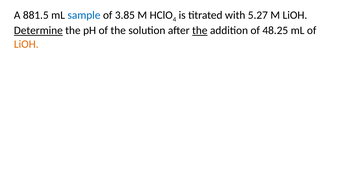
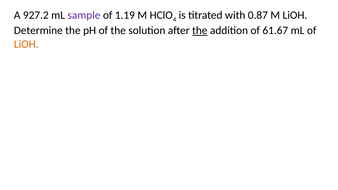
881.5: 881.5 -> 927.2
sample colour: blue -> purple
3.85: 3.85 -> 1.19
5.27: 5.27 -> 0.87
Determine underline: present -> none
48.25: 48.25 -> 61.67
